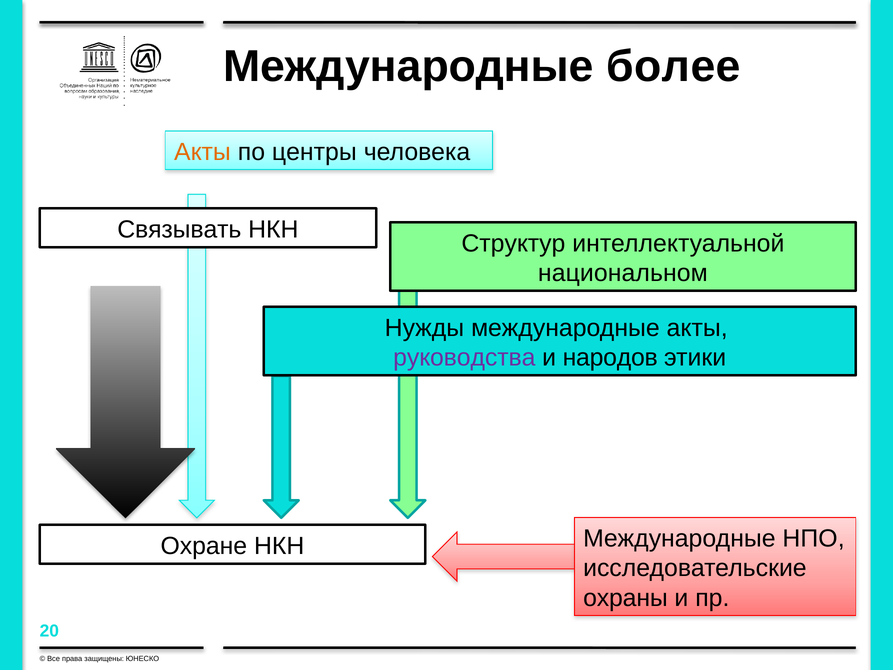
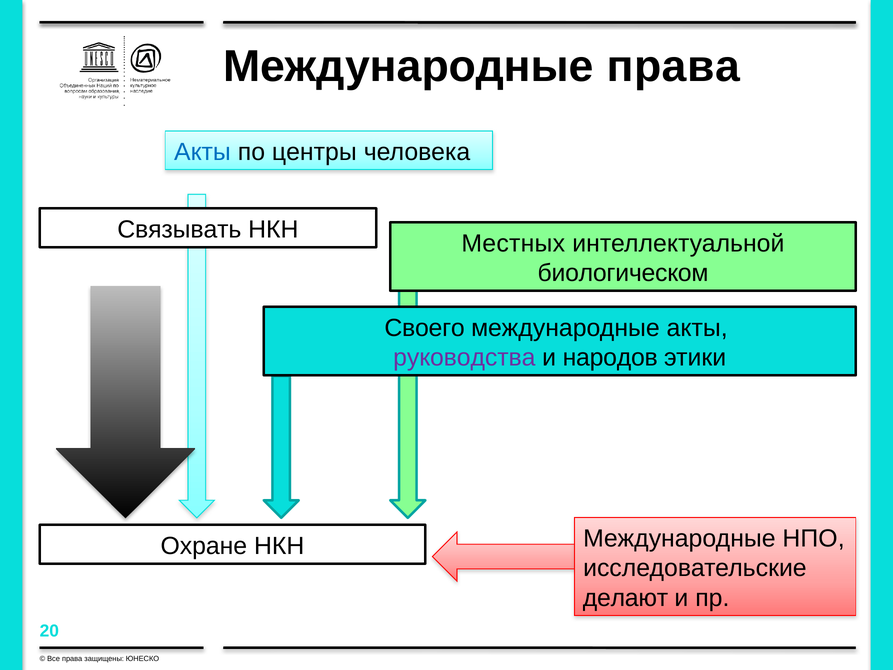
Международные более: более -> права
Акты at (202, 152) colour: orange -> blue
Структур: Структур -> Местных
национальном: национальном -> биологическом
Нужды: Нужды -> Своего
охраны: охраны -> делают
